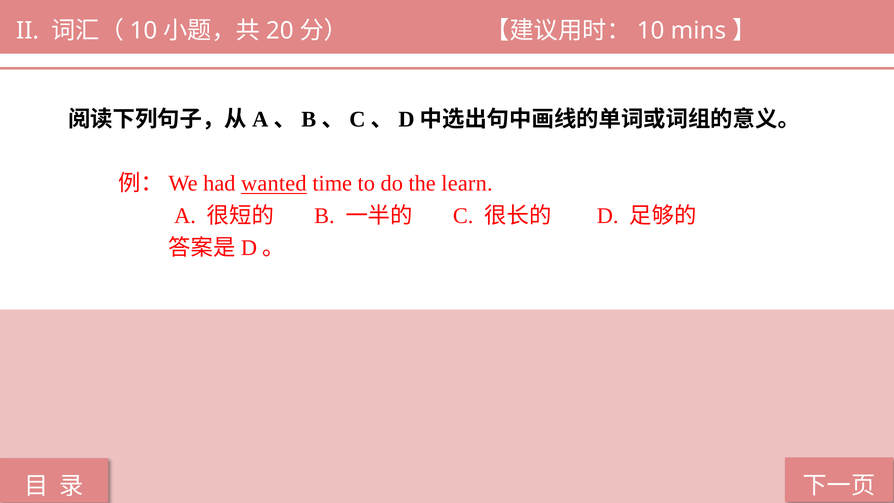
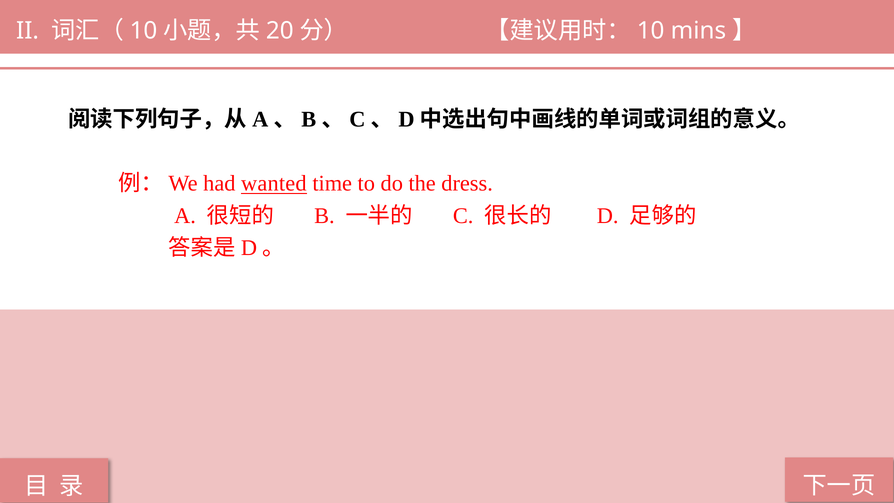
learn: learn -> dress
